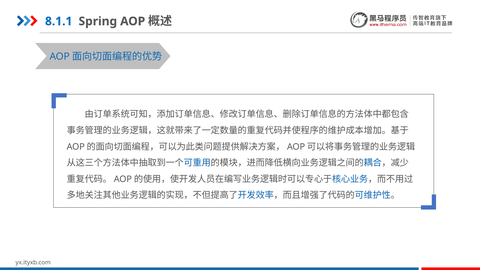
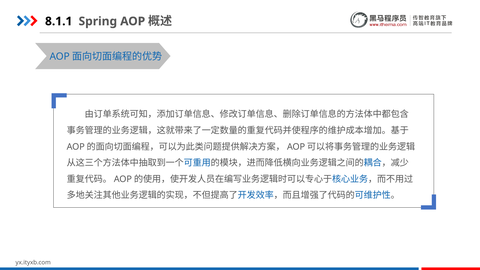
8.1.1 colour: blue -> black
